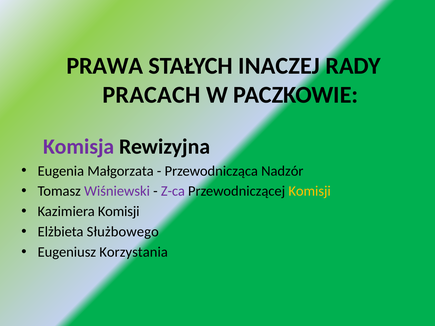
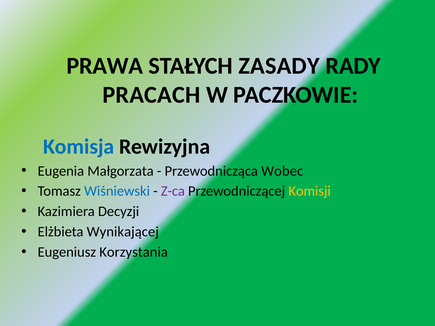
INACZEJ: INACZEJ -> ZASADY
Komisja colour: purple -> blue
Nadzór: Nadzór -> Wobec
Wiśniewski colour: purple -> blue
Kazimiera Komisji: Komisji -> Decyzji
Służbowego: Służbowego -> Wynikającej
